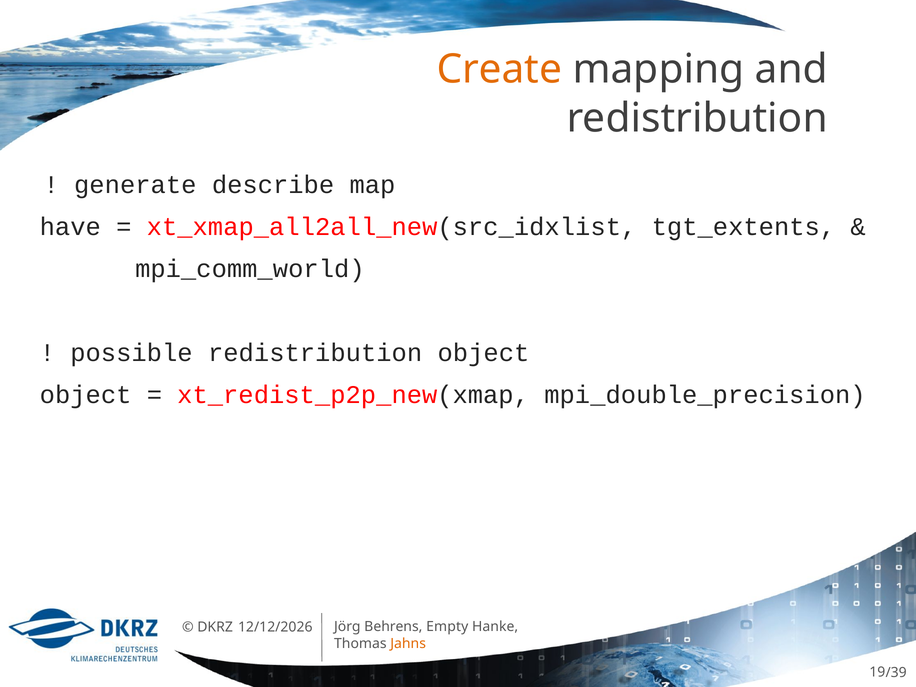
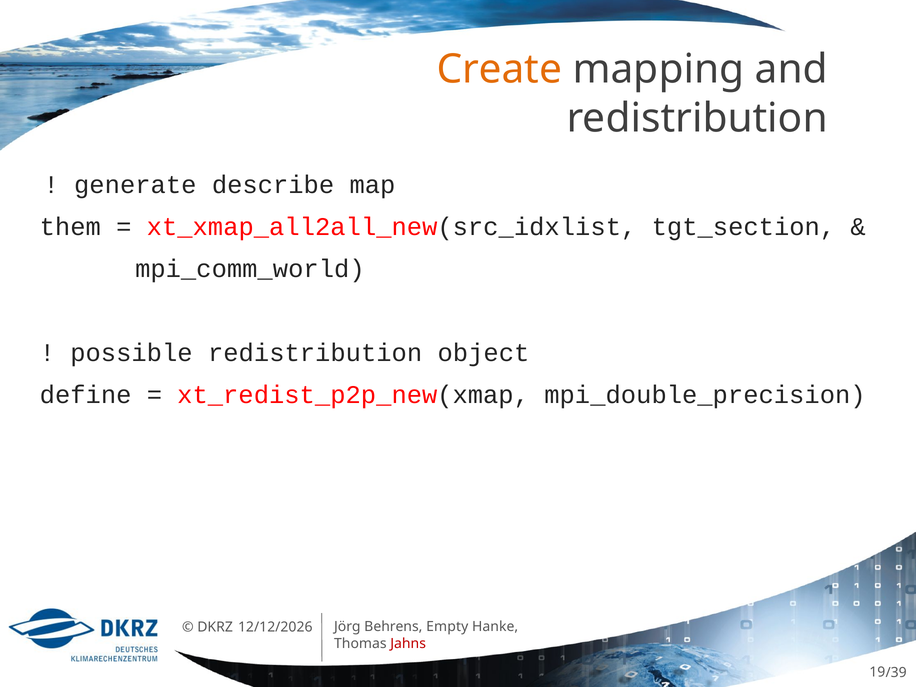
have: have -> them
tgt_extents: tgt_extents -> tgt_section
object at (86, 395): object -> define
Jahns colour: orange -> red
